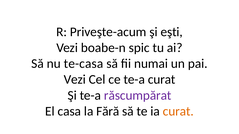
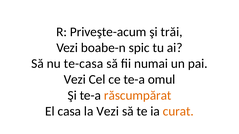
eşti: eşti -> trăi
te-a curat: curat -> omul
răscumpărat colour: purple -> orange
la Fără: Fără -> Vezi
